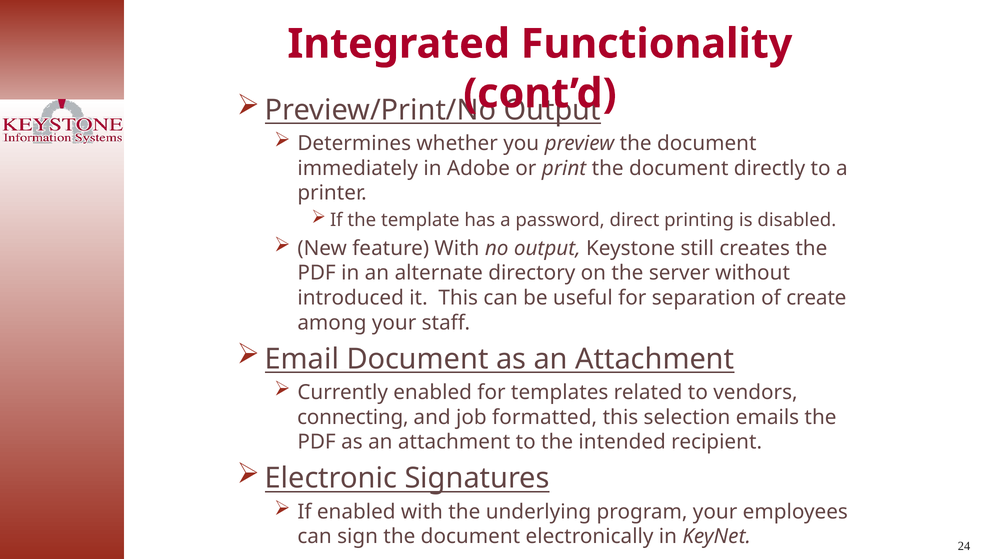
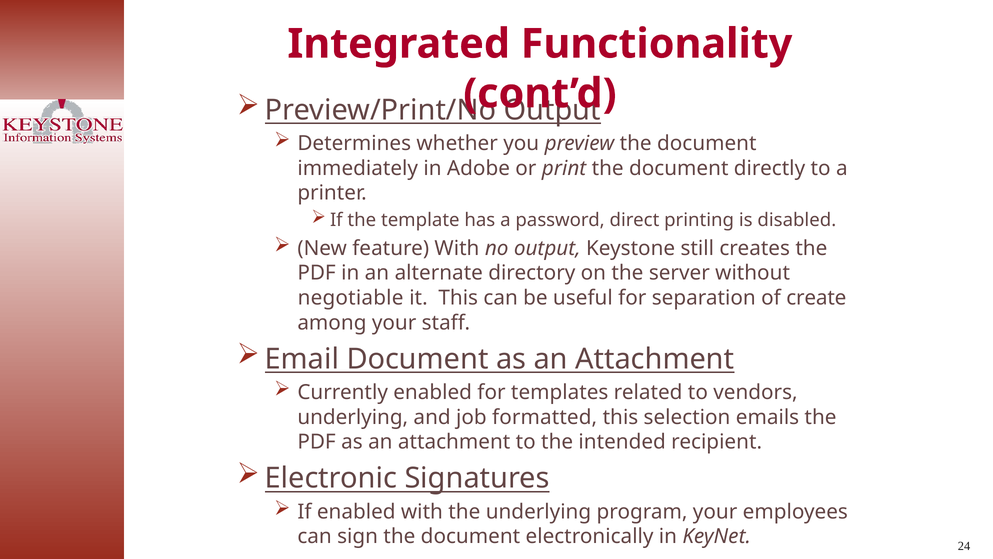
introduced: introduced -> negotiable
connecting at (353, 417): connecting -> underlying
